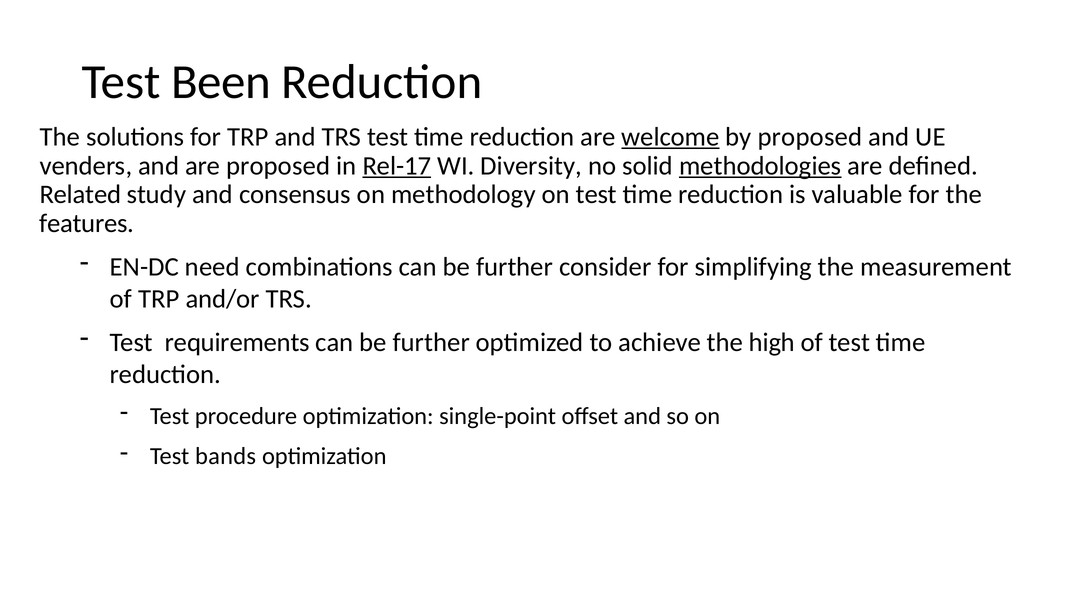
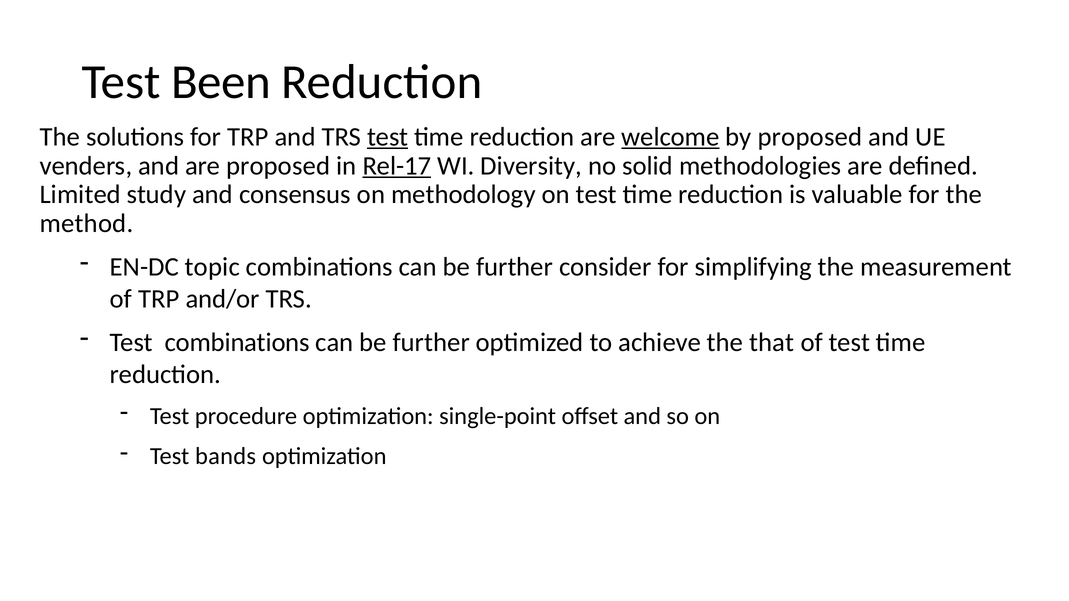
test at (388, 137) underline: none -> present
methodologies underline: present -> none
Related: Related -> Limited
features: features -> method
need: need -> topic
Test requirements: requirements -> combinations
high: high -> that
